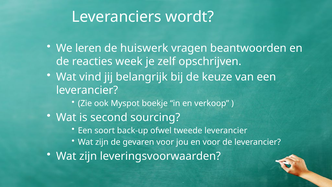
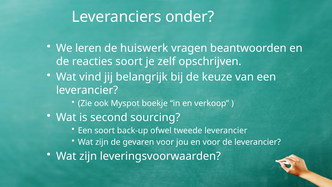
wordt: wordt -> onder
reacties week: week -> soort
